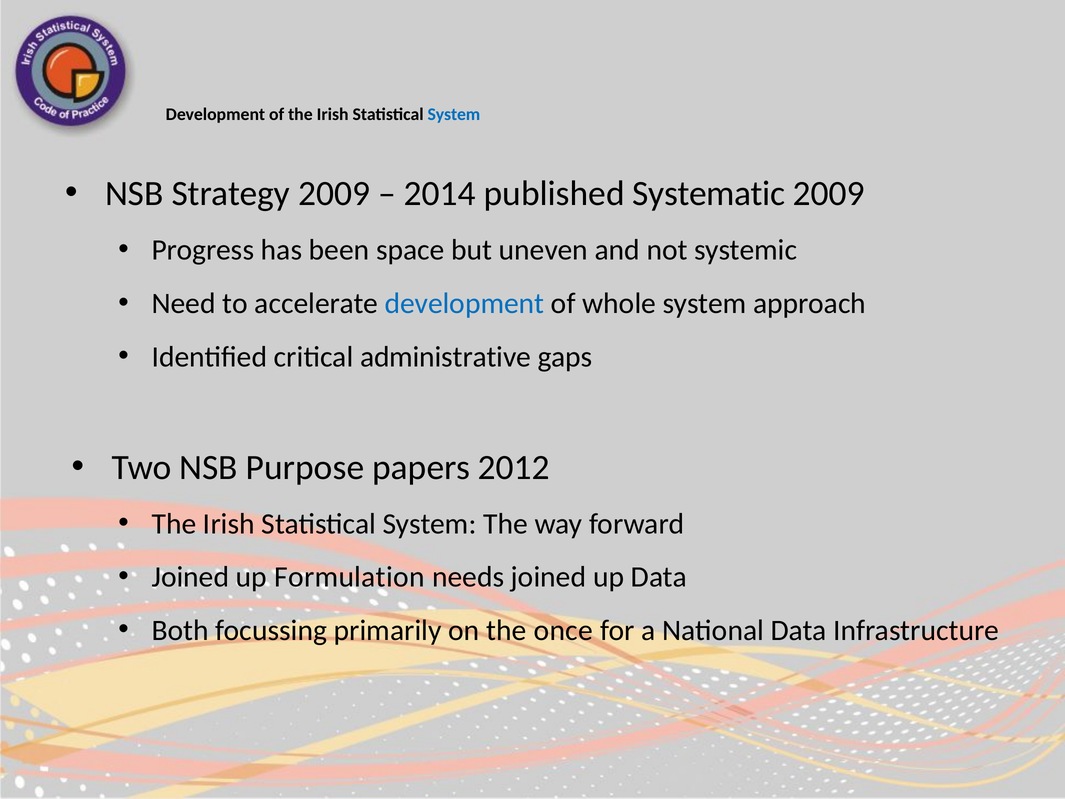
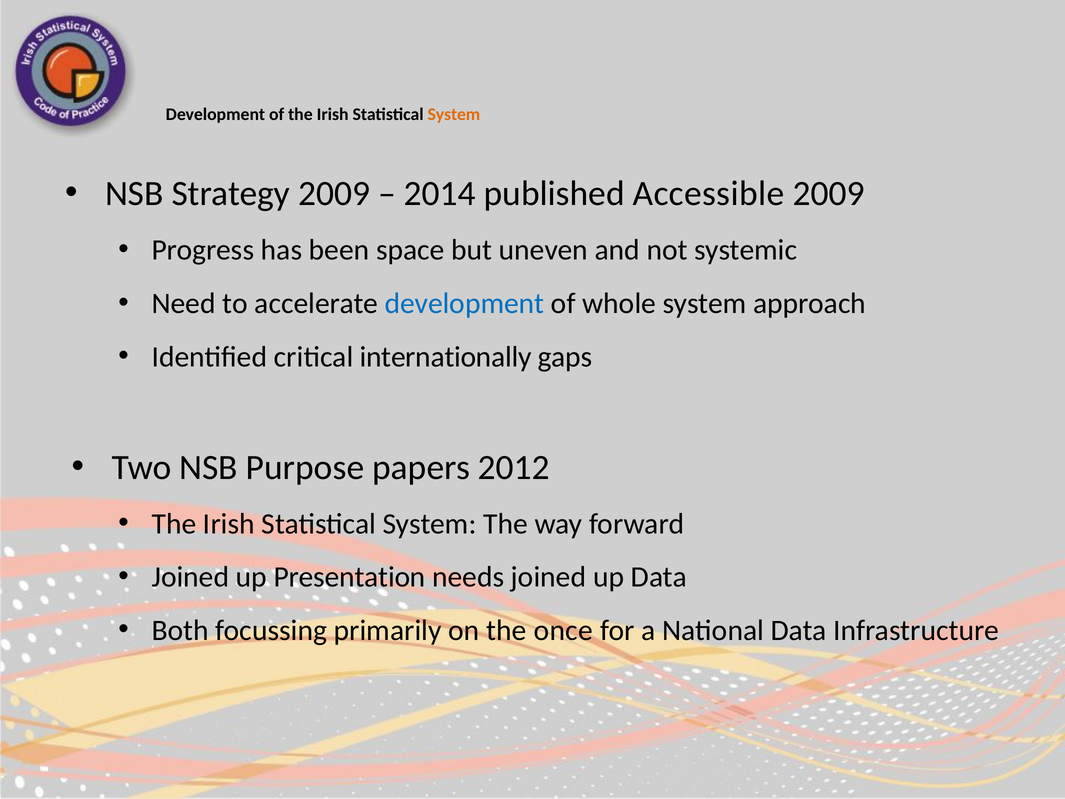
System at (454, 115) colour: blue -> orange
Systematic: Systematic -> Accessible
administrative: administrative -> internationally
Formulation: Formulation -> Presentation
